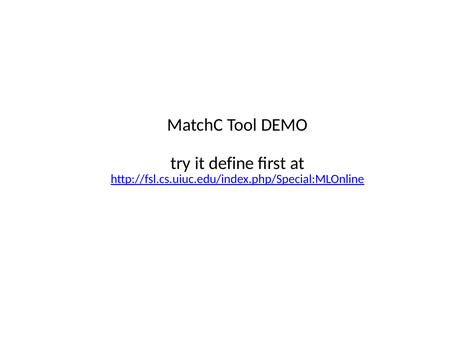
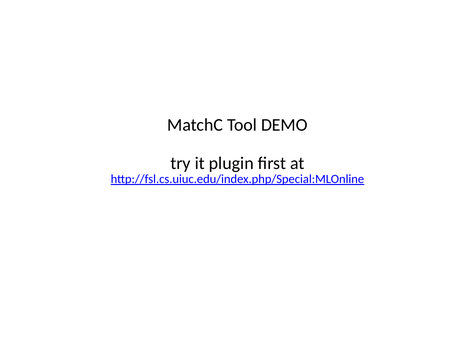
define: define -> plugin
